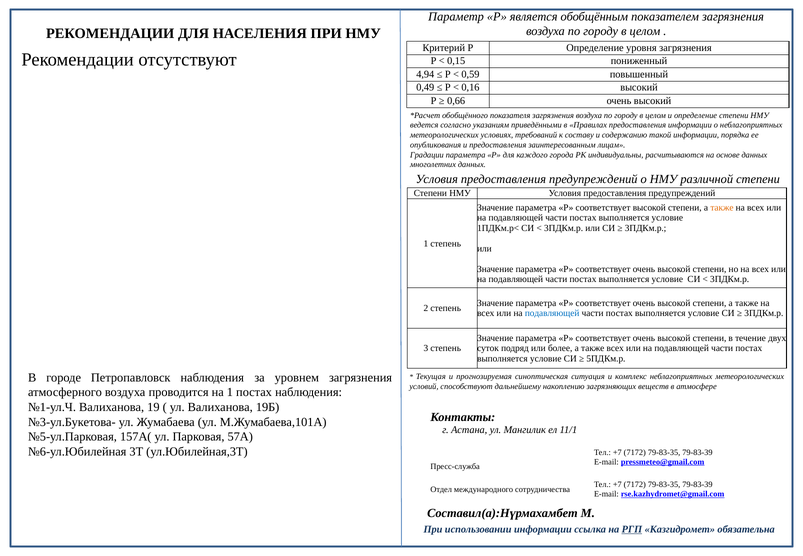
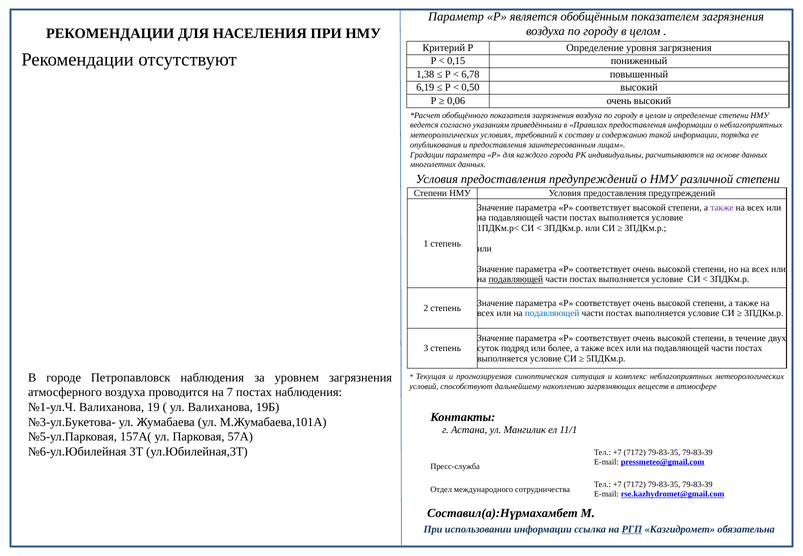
4,94: 4,94 -> 1,38
0,59: 0,59 -> 6,78
0,49: 0,49 -> 6,19
0,16: 0,16 -> 0,50
0,66: 0,66 -> 0,06
также at (722, 207) colour: orange -> purple
подавляющей at (516, 279) underline: none -> present
на 1: 1 -> 7
